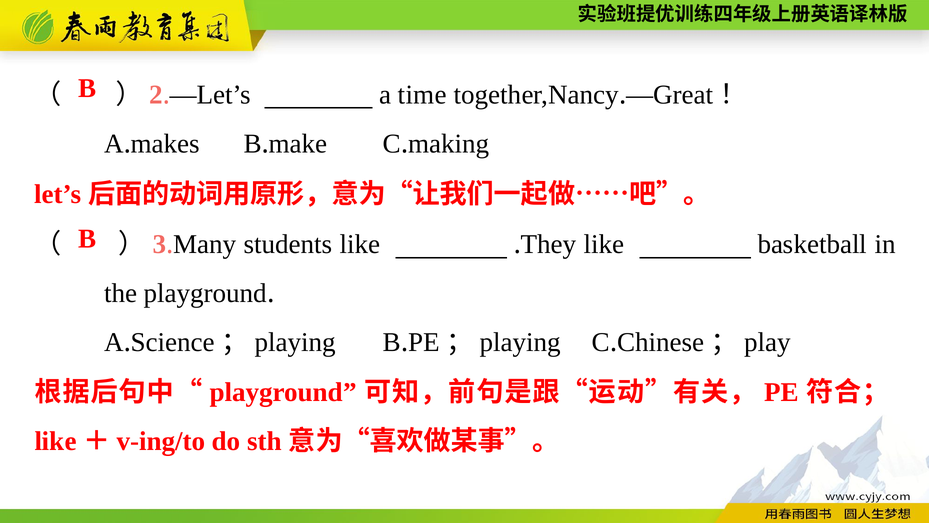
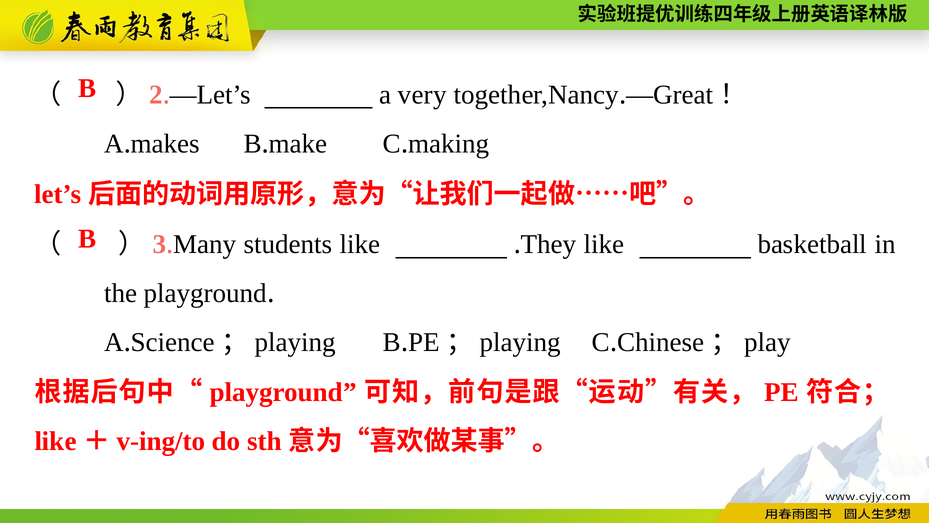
time: time -> very
